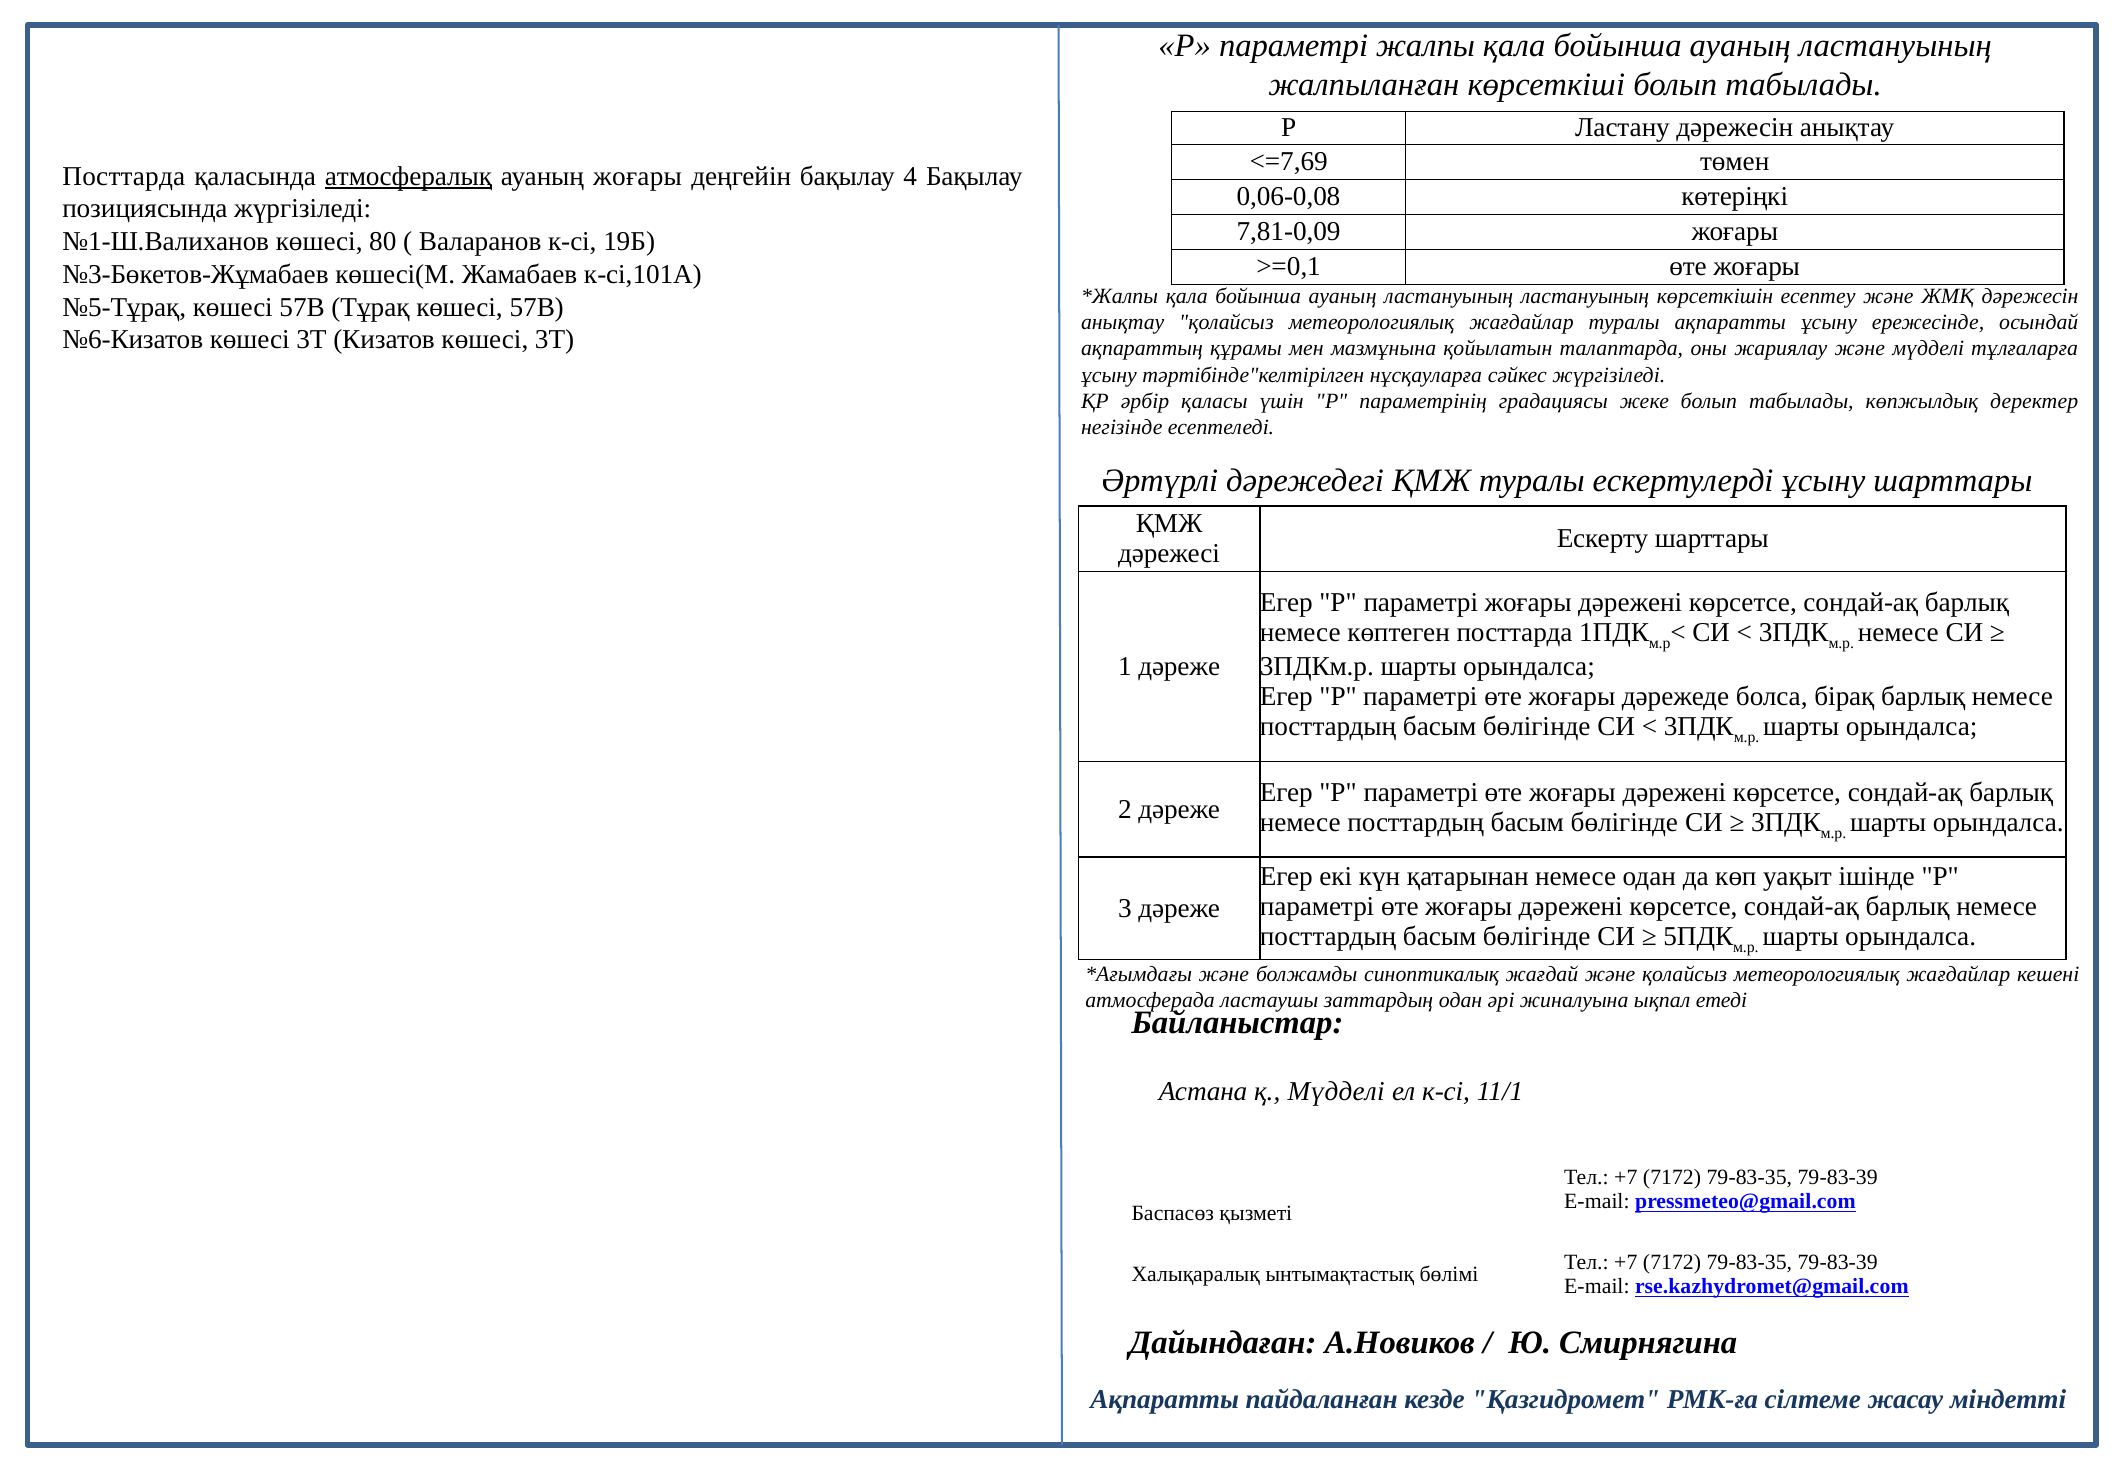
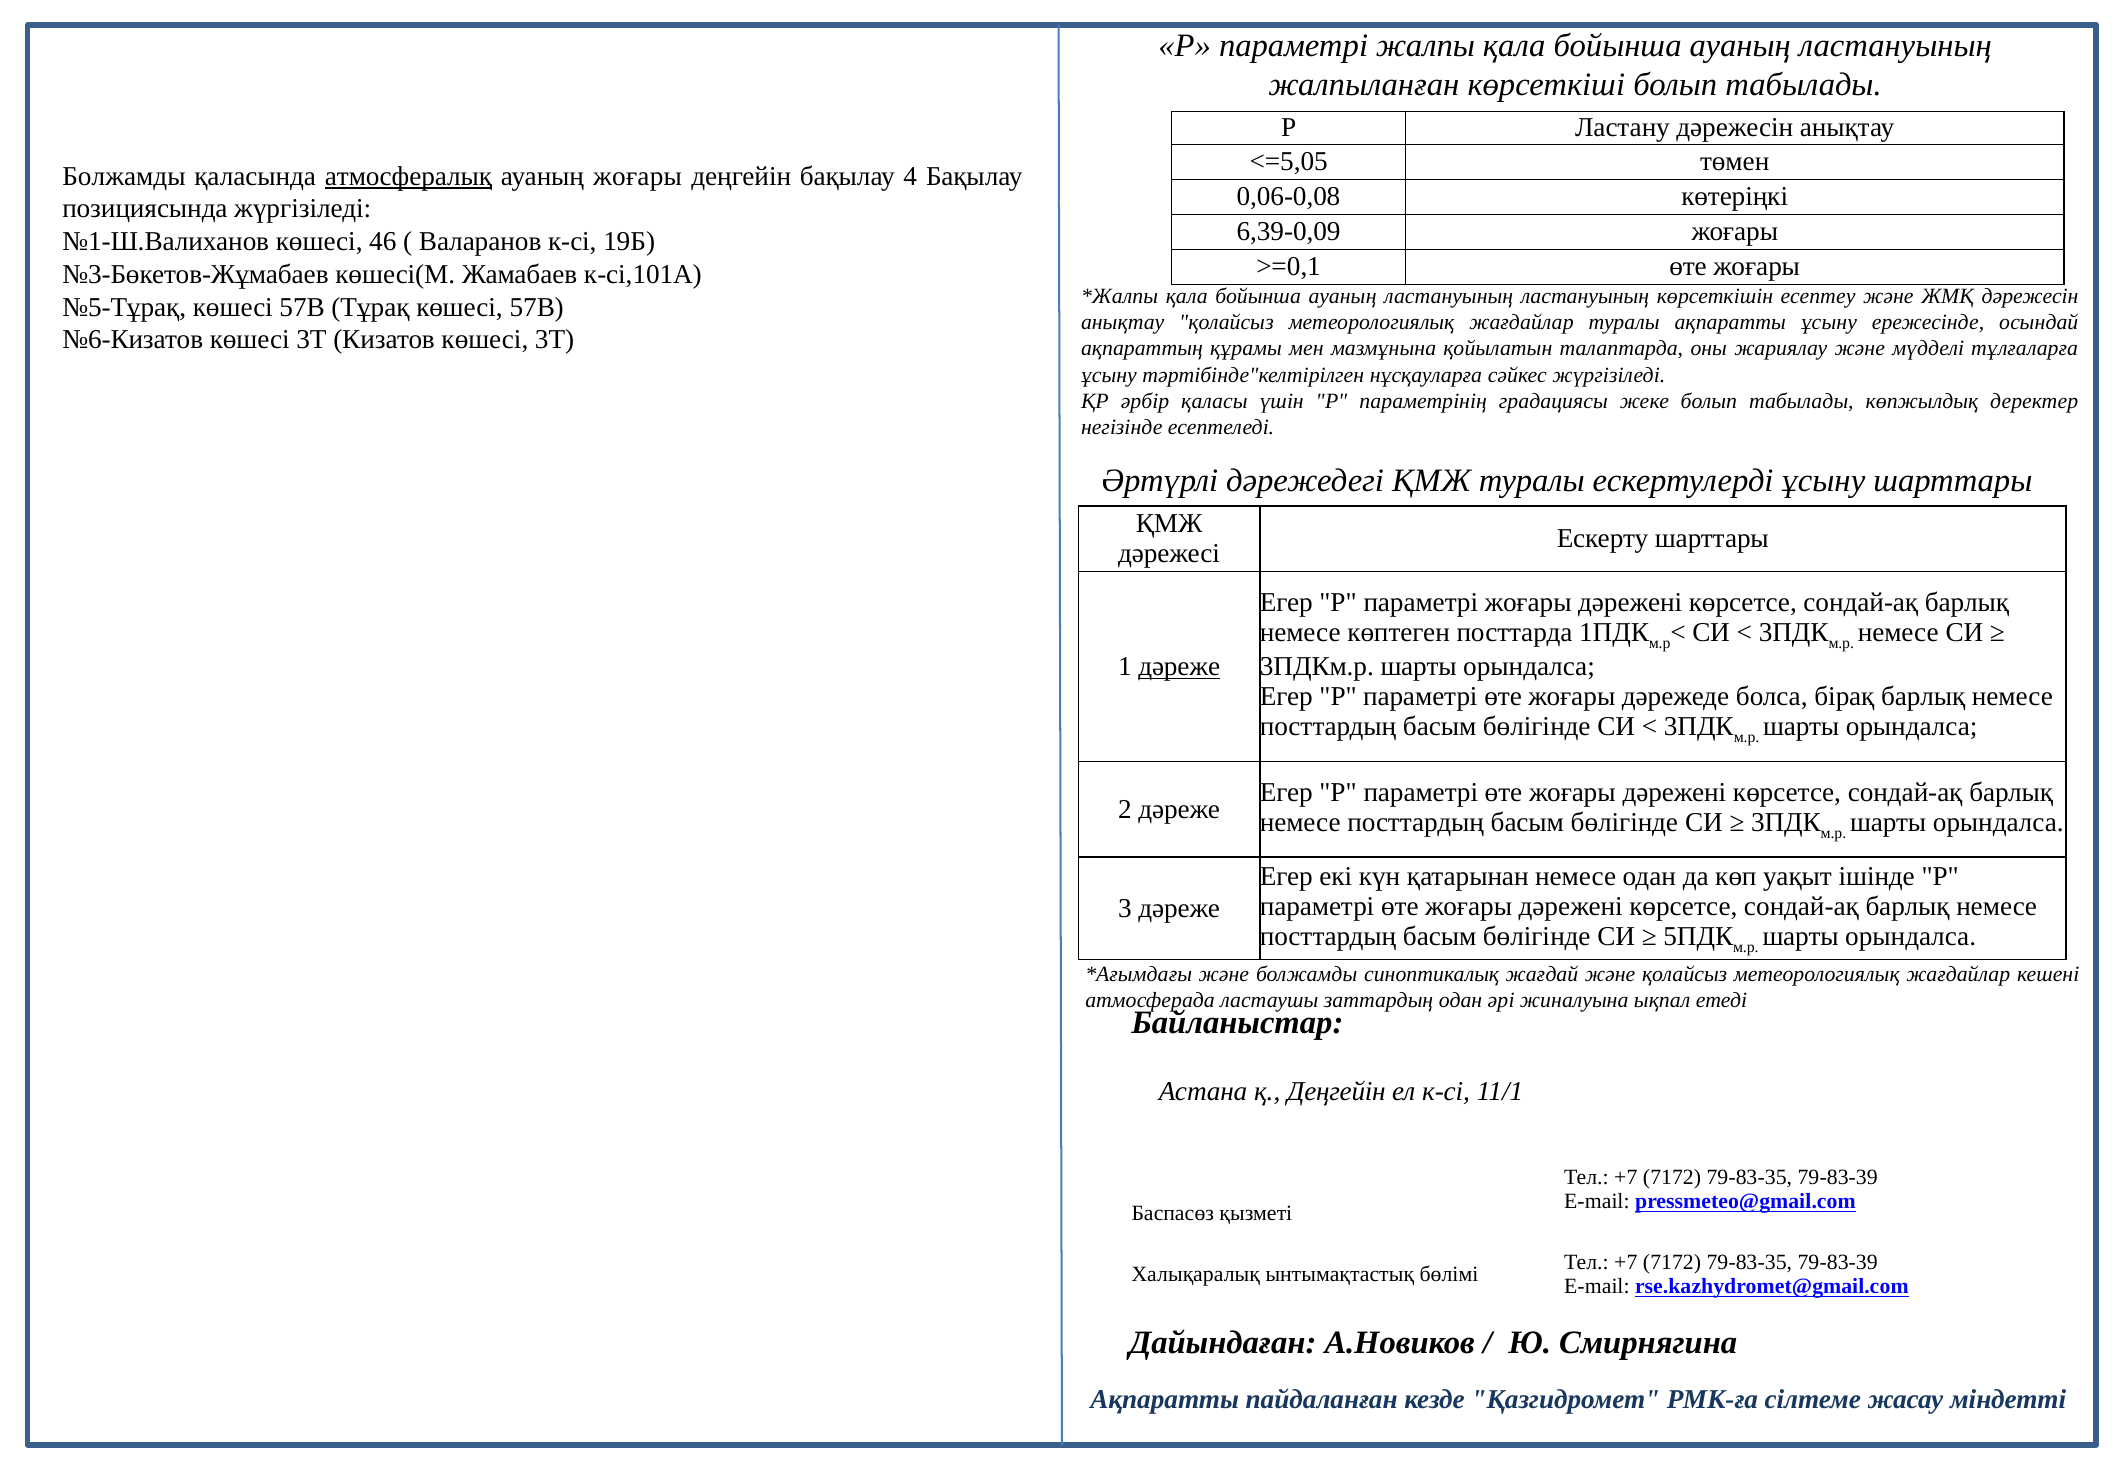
<=7,69: <=7,69 -> <=5,05
Посттарда at (124, 176): Посттарда -> Болжамды
7,81-0,09: 7,81-0,09 -> 6,39-0,09
80: 80 -> 46
дәреже at (1179, 667) underline: none -> present
қ Мүдделі: Мүдделі -> Деңгейін
